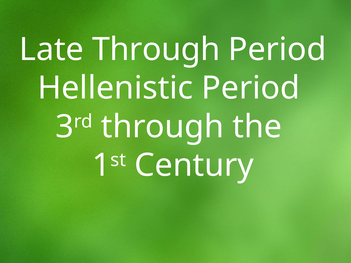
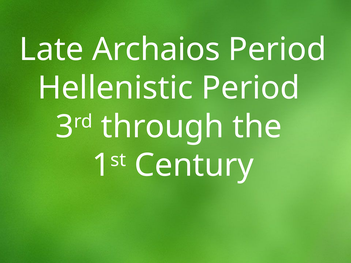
Late Through: Through -> Archaios
